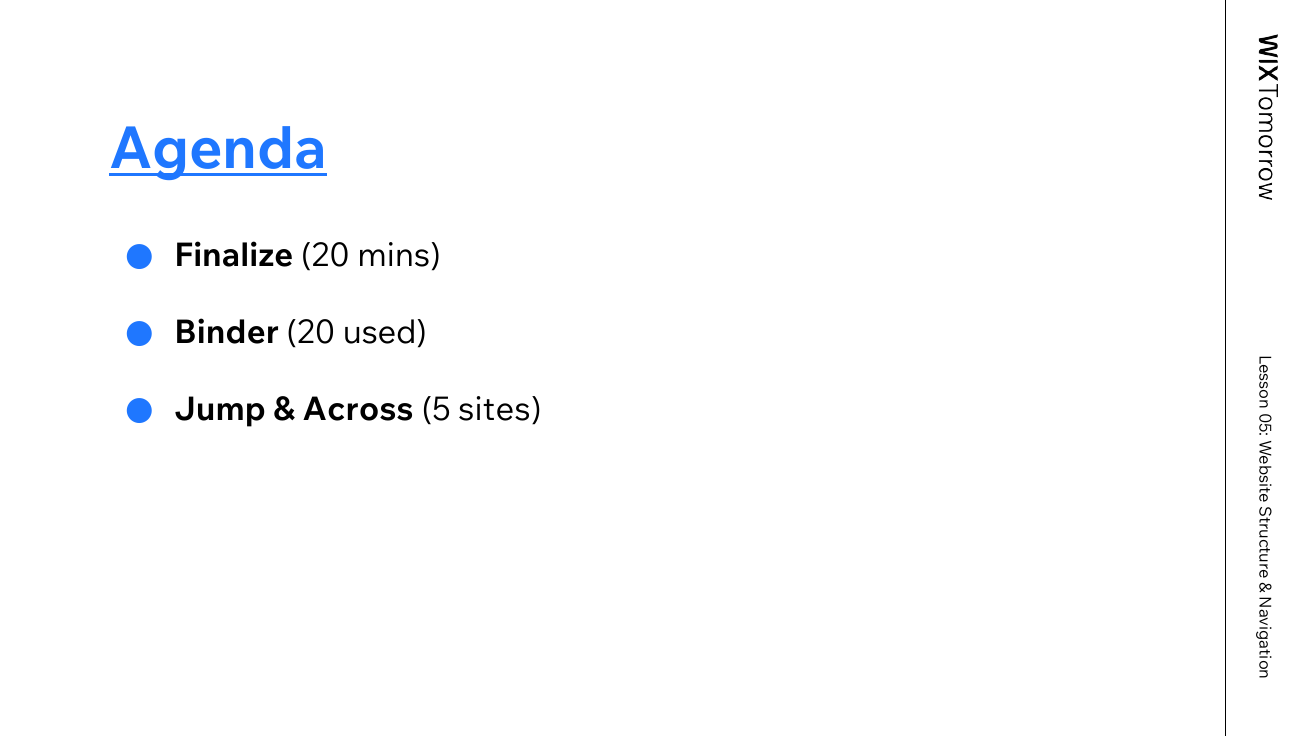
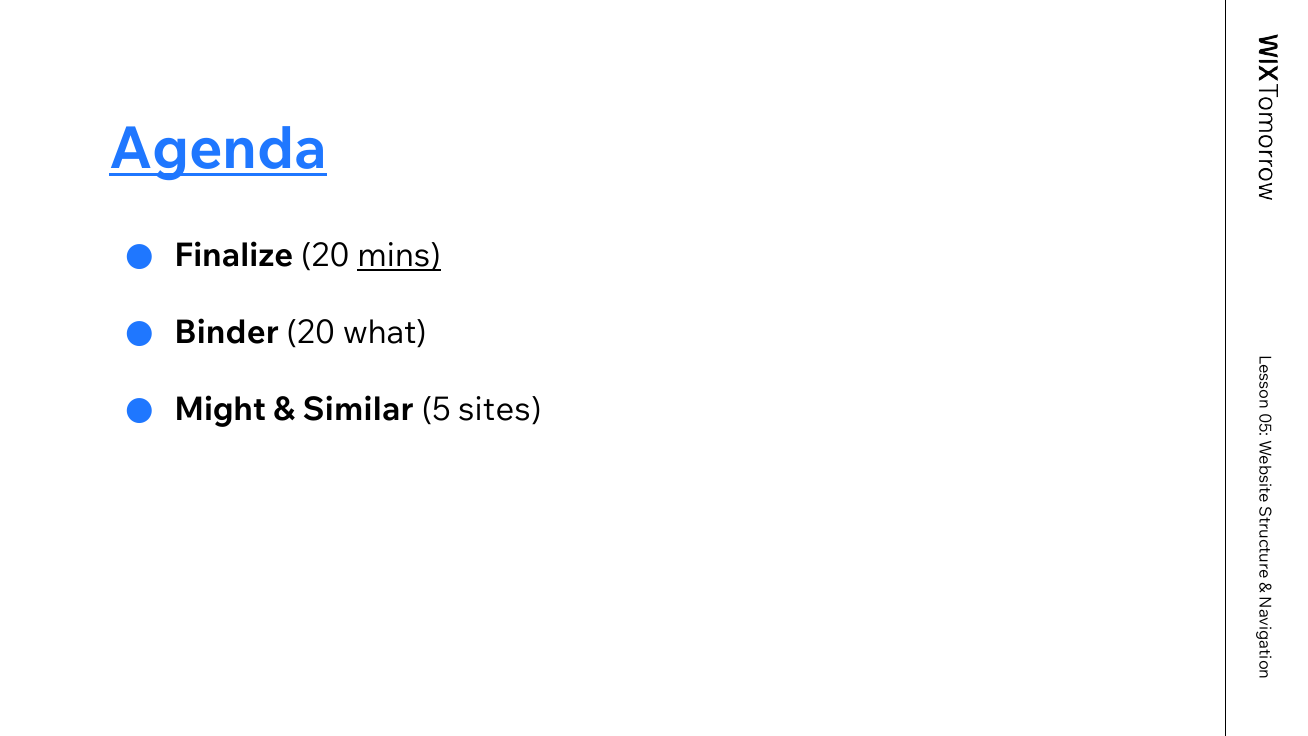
mins underline: none -> present
used: used -> what
Jump: Jump -> Might
Across: Across -> Similar
